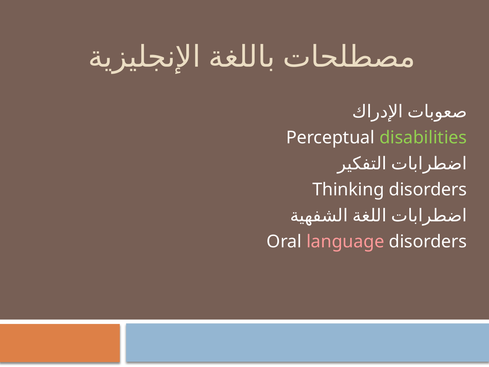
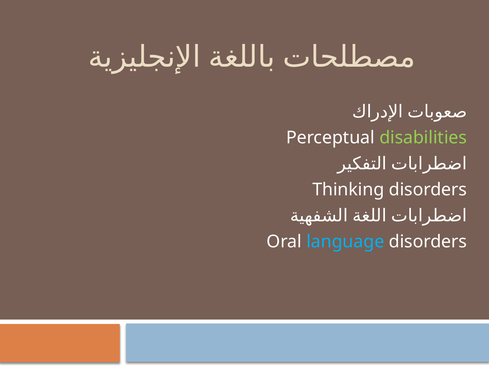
language colour: pink -> light blue
